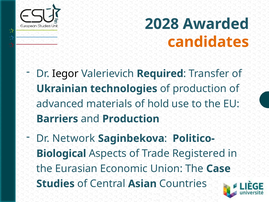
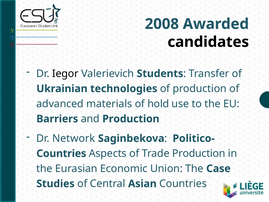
2028: 2028 -> 2008
candidates colour: orange -> black
Required: Required -> Students
Biological at (61, 153): Biological -> Countries
Trade Registered: Registered -> Production
